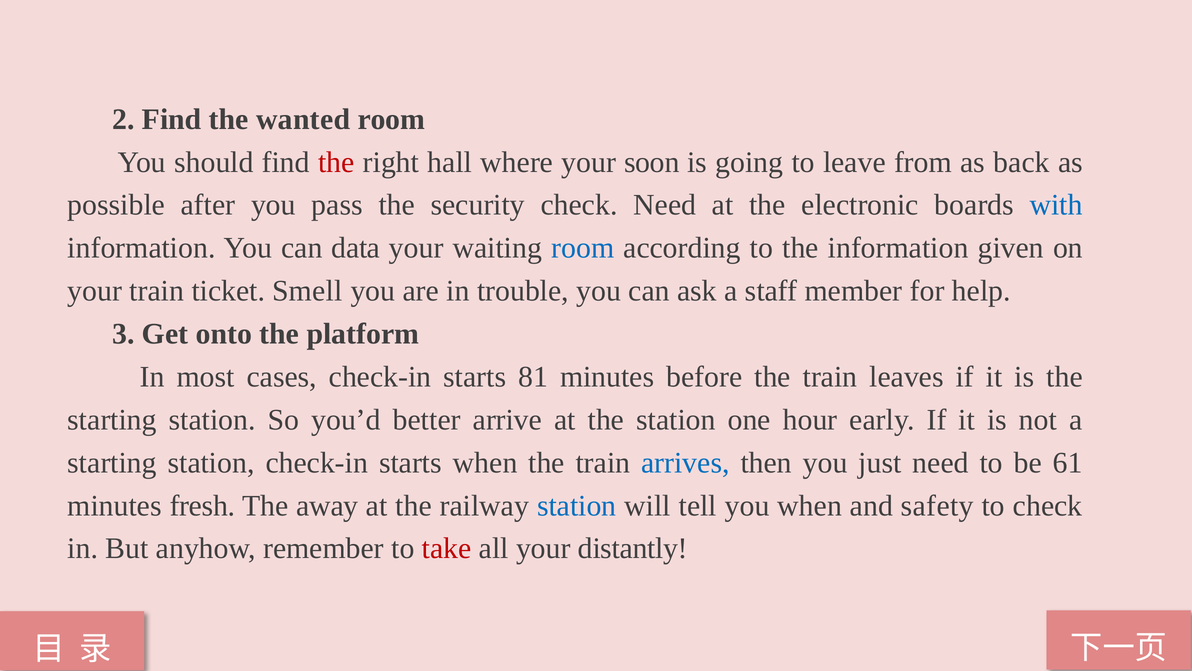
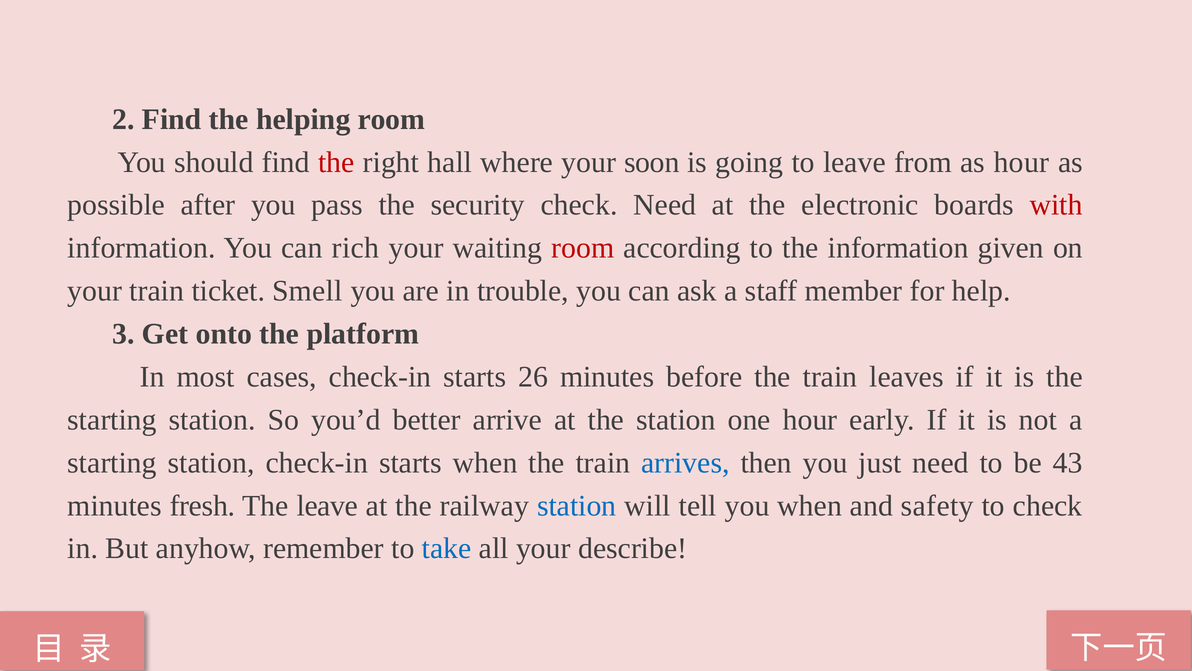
wanted: wanted -> helping
as back: back -> hour
with colour: blue -> red
data: data -> rich
room at (583, 248) colour: blue -> red
81: 81 -> 26
61: 61 -> 43
The away: away -> leave
take colour: red -> blue
distantly: distantly -> describe
